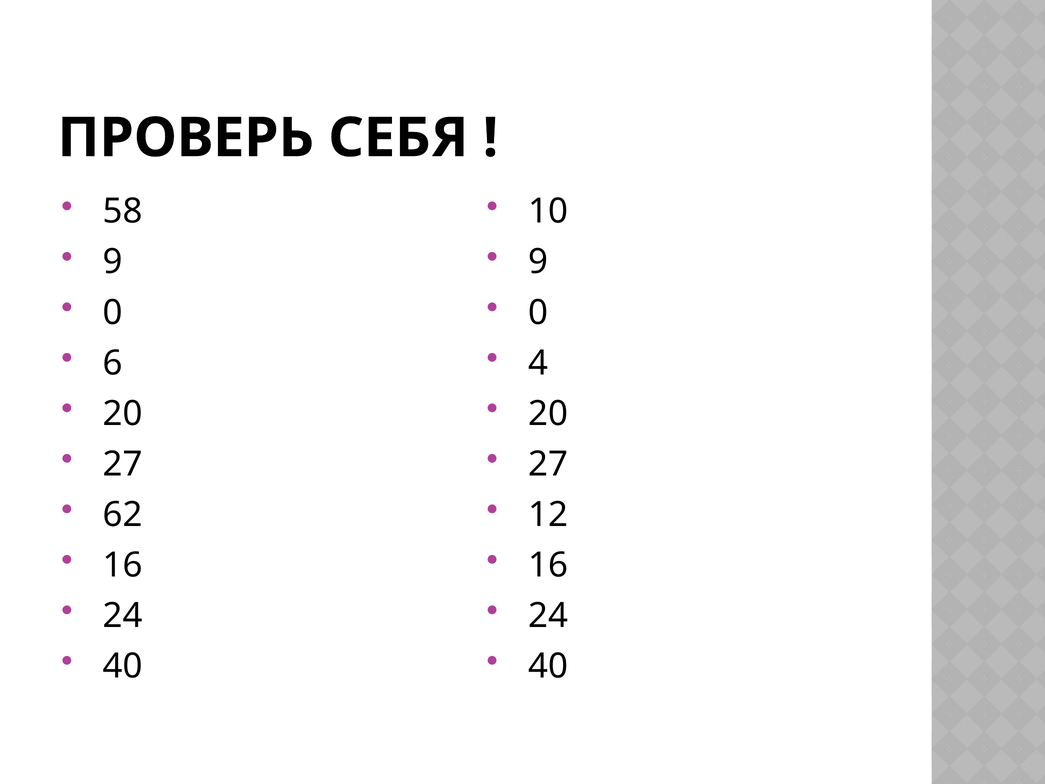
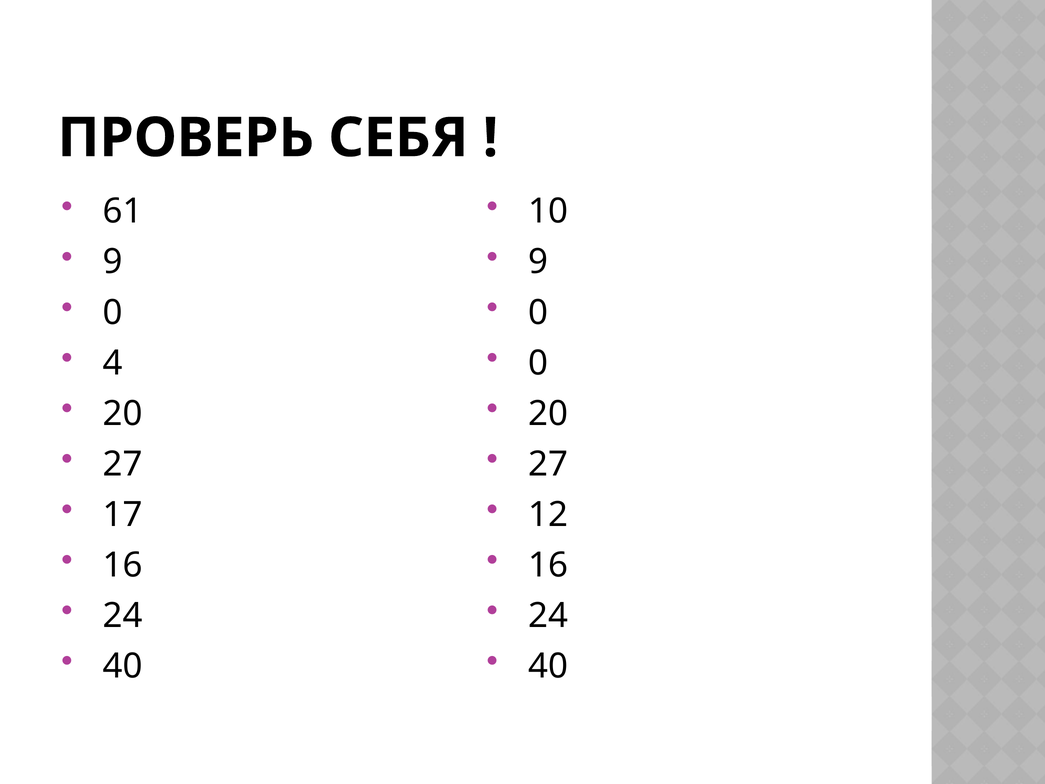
58: 58 -> 61
6: 6 -> 4
4 at (538, 363): 4 -> 0
62: 62 -> 17
